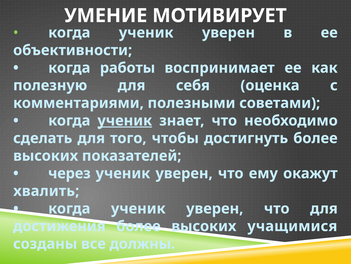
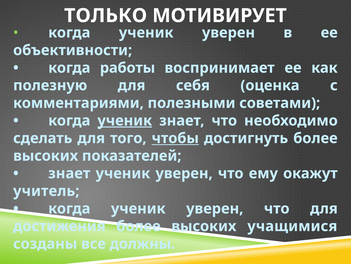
УМЕНИЕ: УМЕНИЕ -> ТОЛЬКО
чтобы underline: none -> present
через at (69, 173): через -> знает
хвалить: хвалить -> учитель
